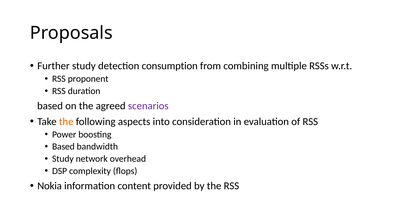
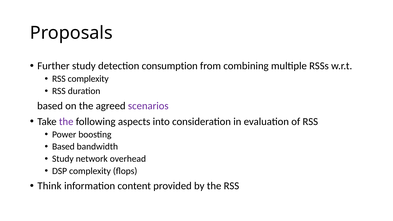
RSS proponent: proponent -> complexity
the at (66, 122) colour: orange -> purple
Nokia: Nokia -> Think
